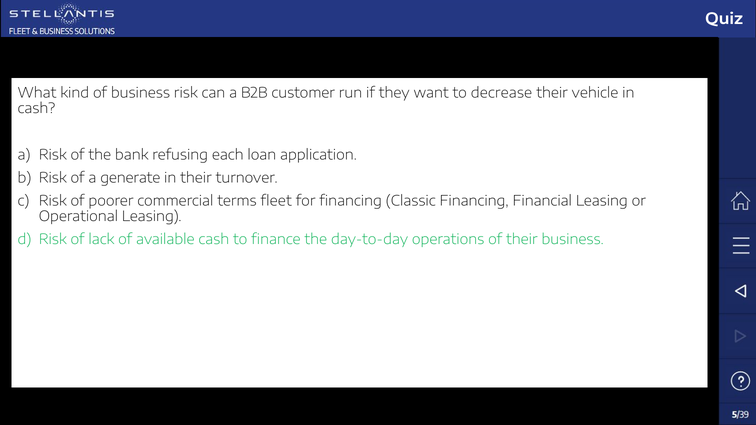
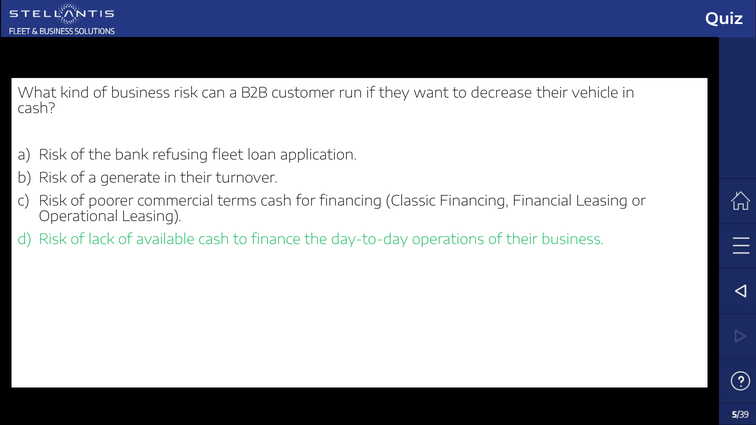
each: each -> fleet
terms fleet: fleet -> cash
